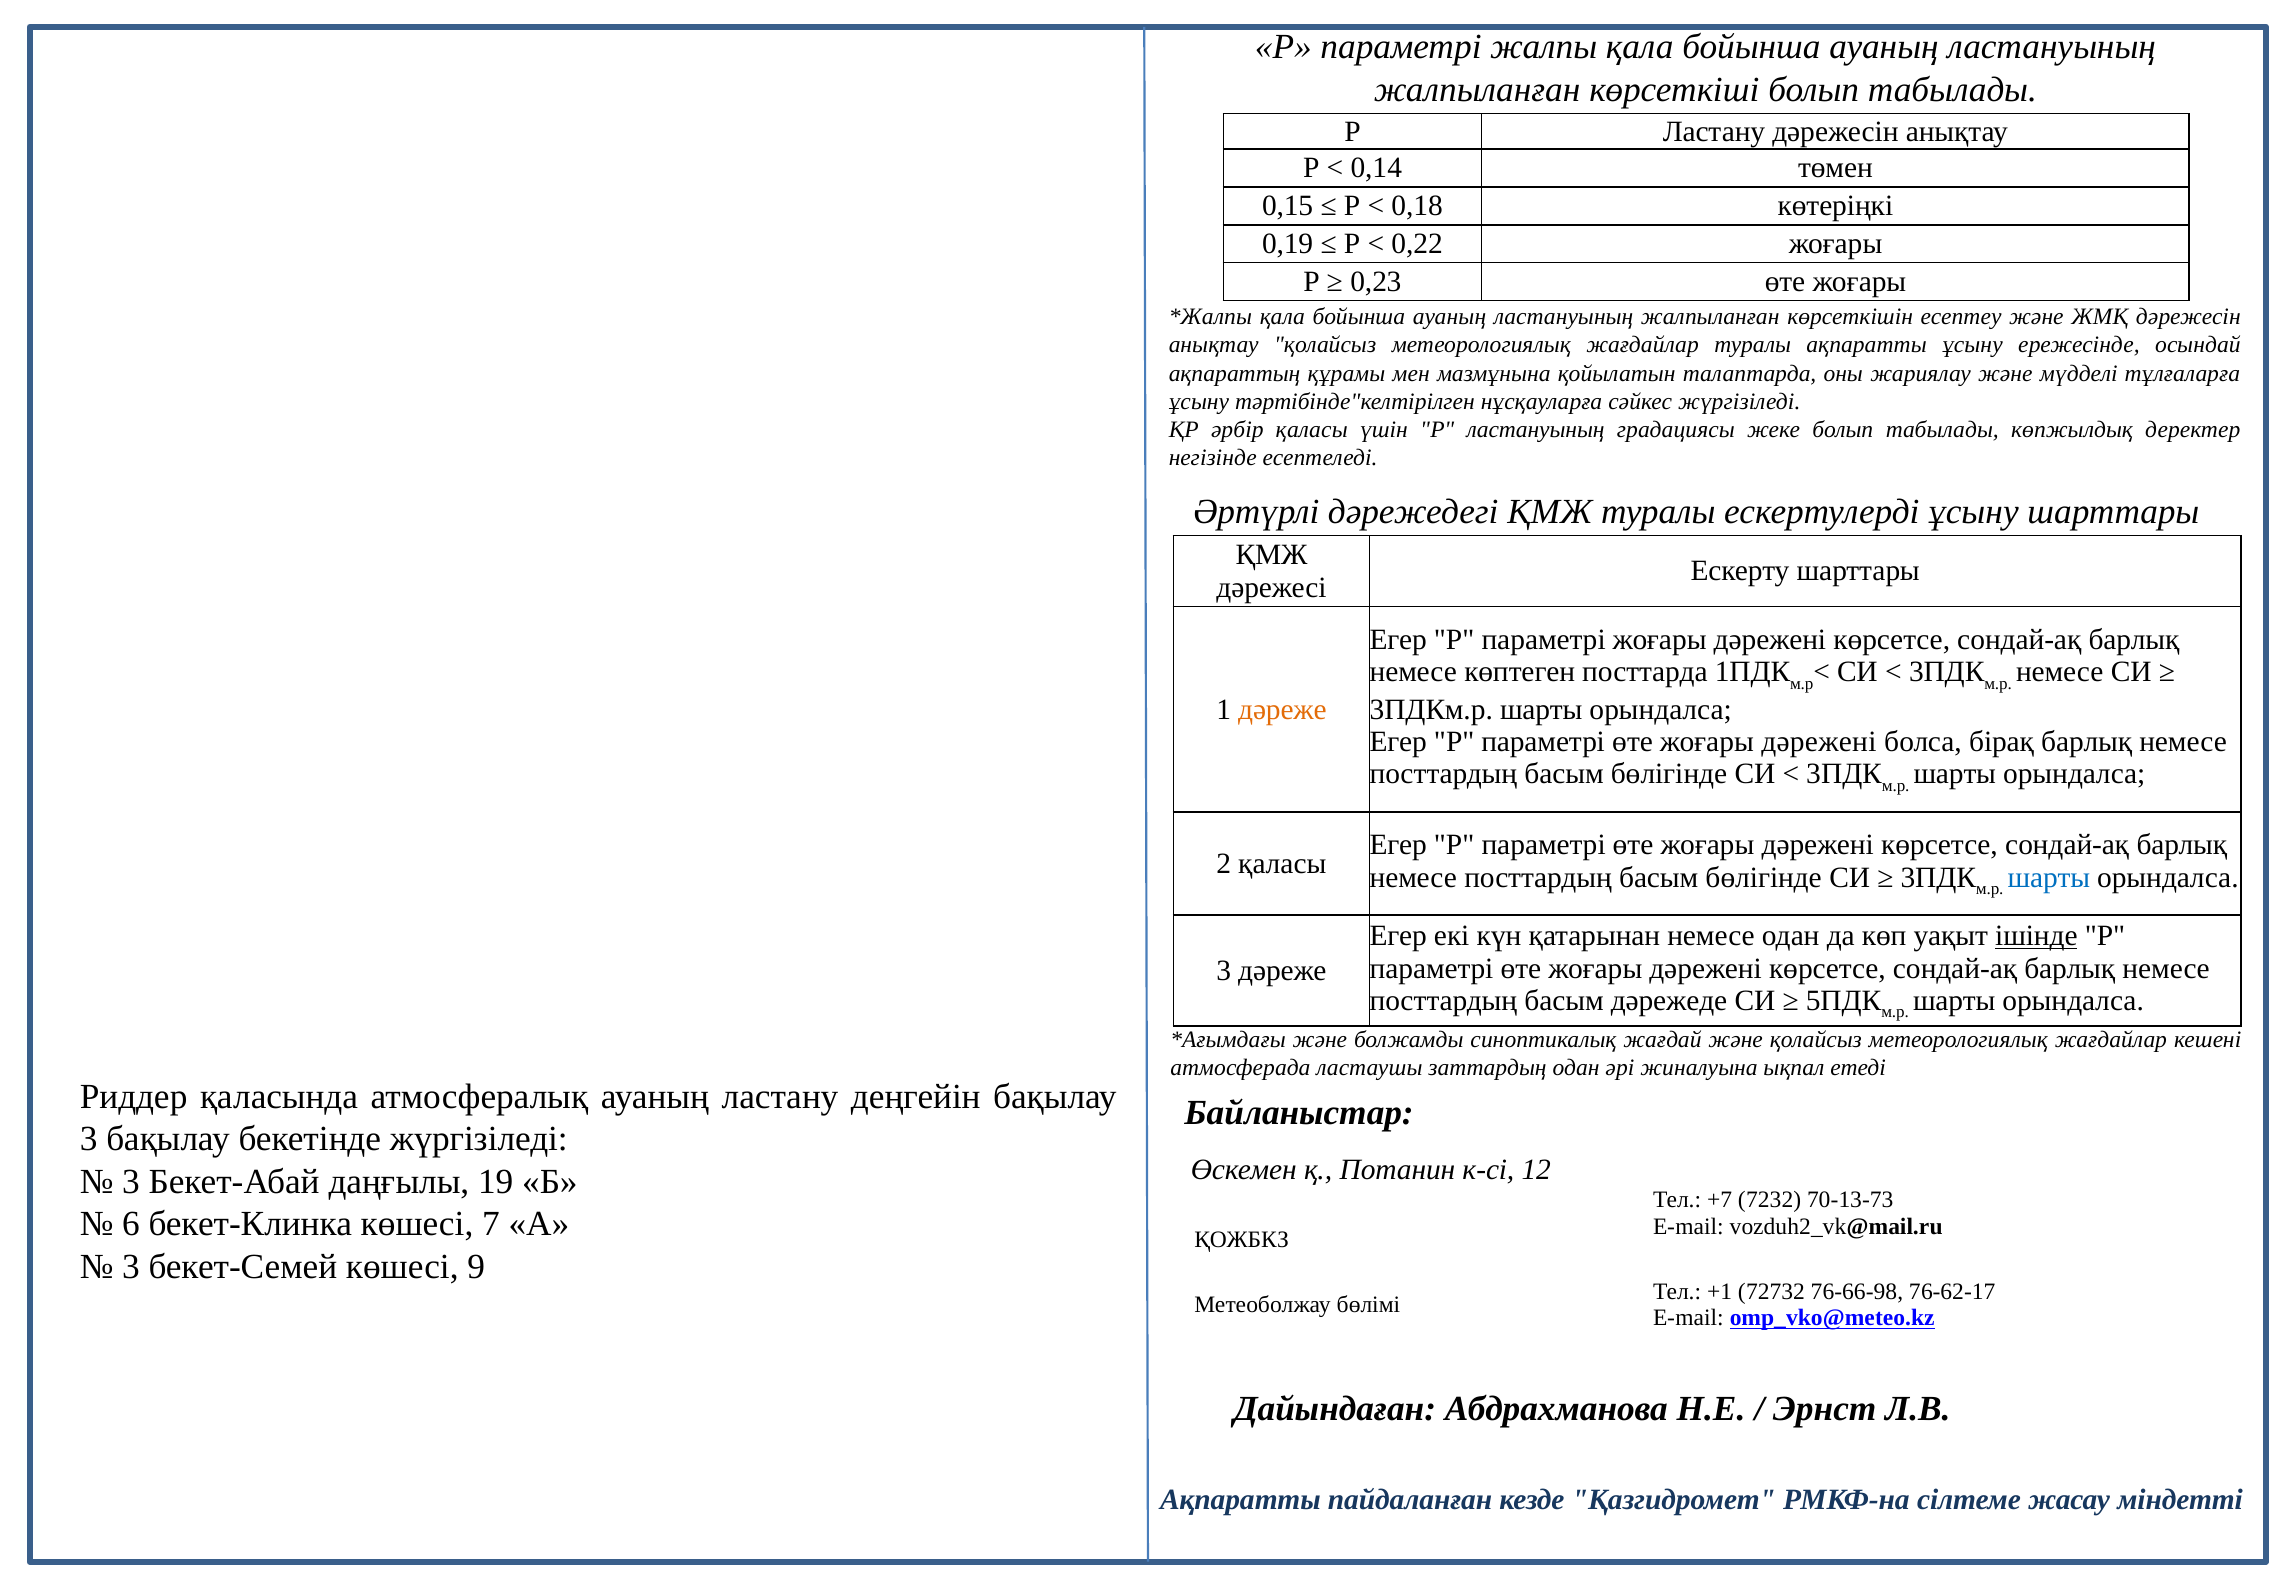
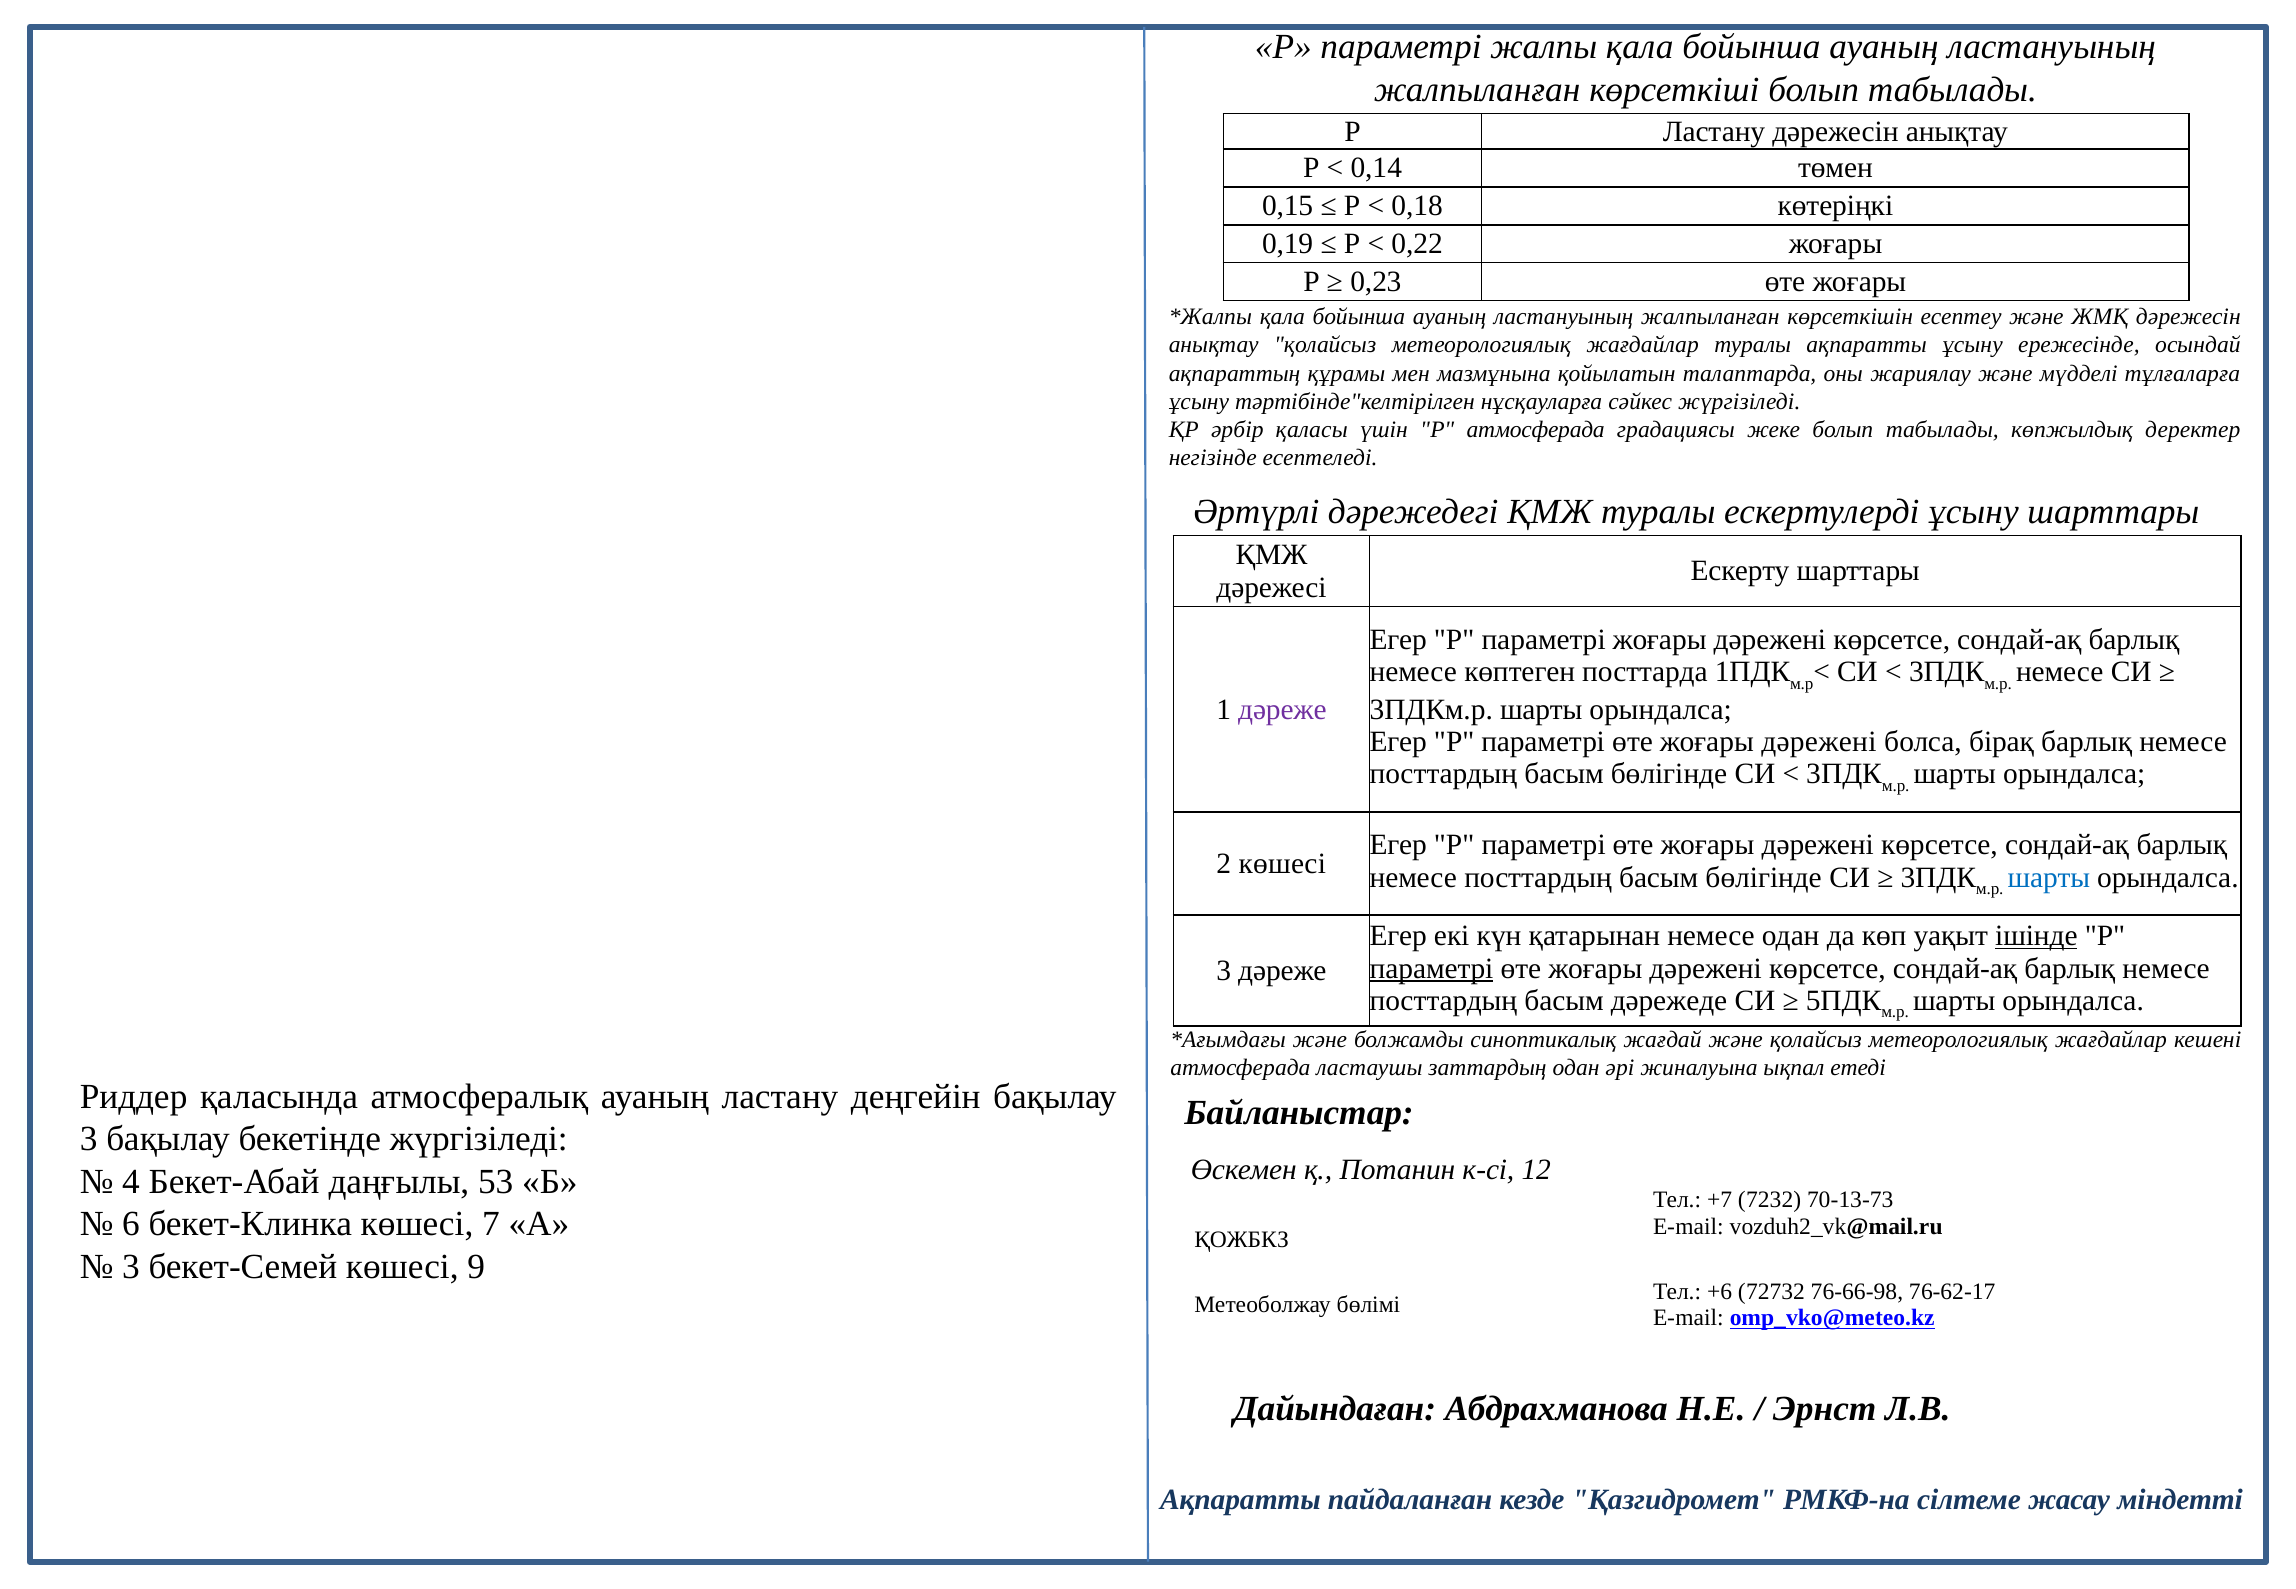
Р ластануының: ластануының -> атмосферада
дәреже at (1282, 710) colour: orange -> purple
2 қаласы: қаласы -> көшесі
параметрі at (1432, 969) underline: none -> present
3 at (131, 1182): 3 -> 4
19: 19 -> 53
+1: +1 -> +6
